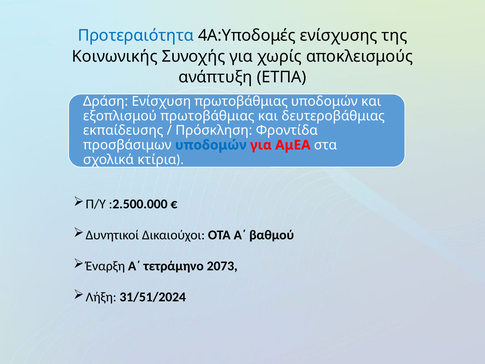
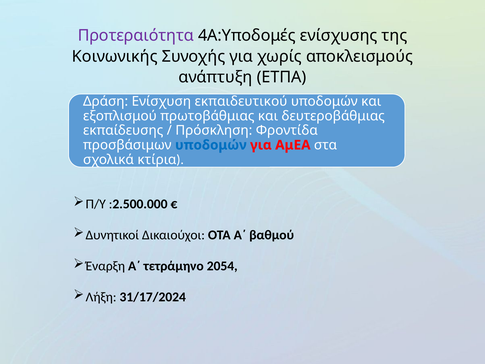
Προτεραιότητα colour: blue -> purple
Ενίσχυση πρωτοβάθμιας: πρωτοβάθμιας -> εκπαιδευτικού
2073: 2073 -> 2054
31/51/2024: 31/51/2024 -> 31/17/2024
